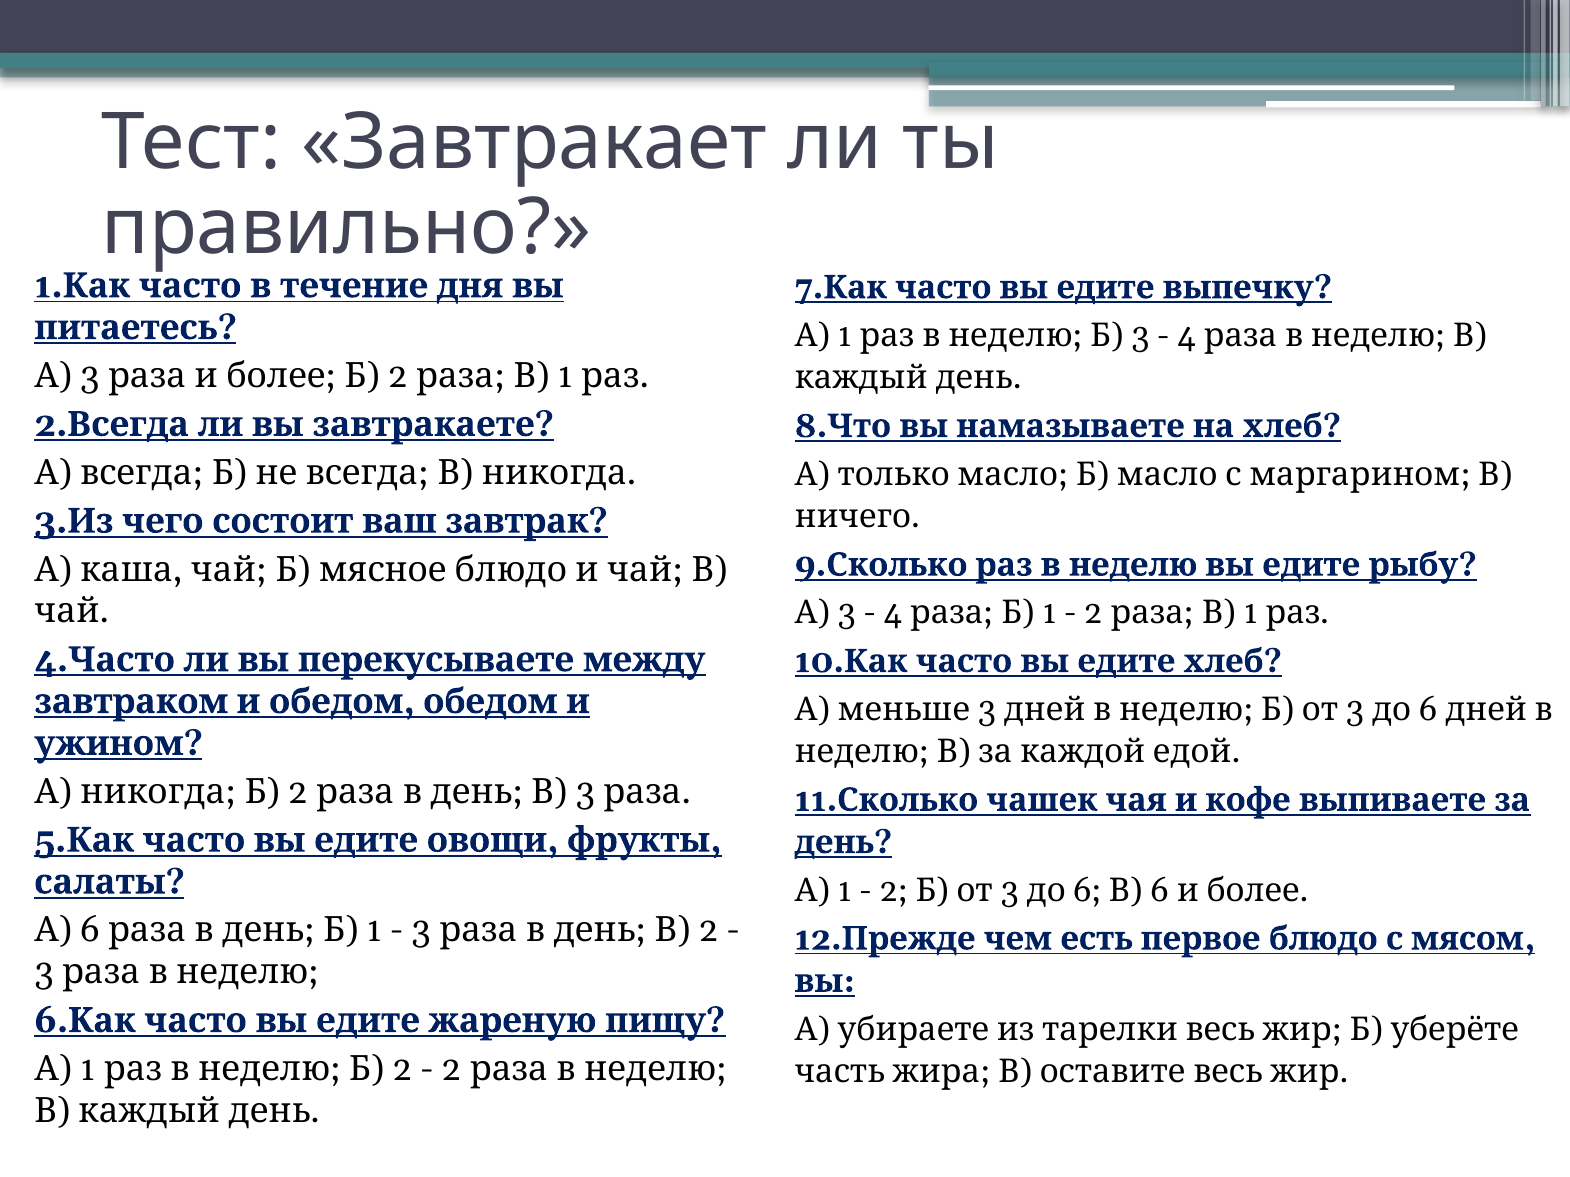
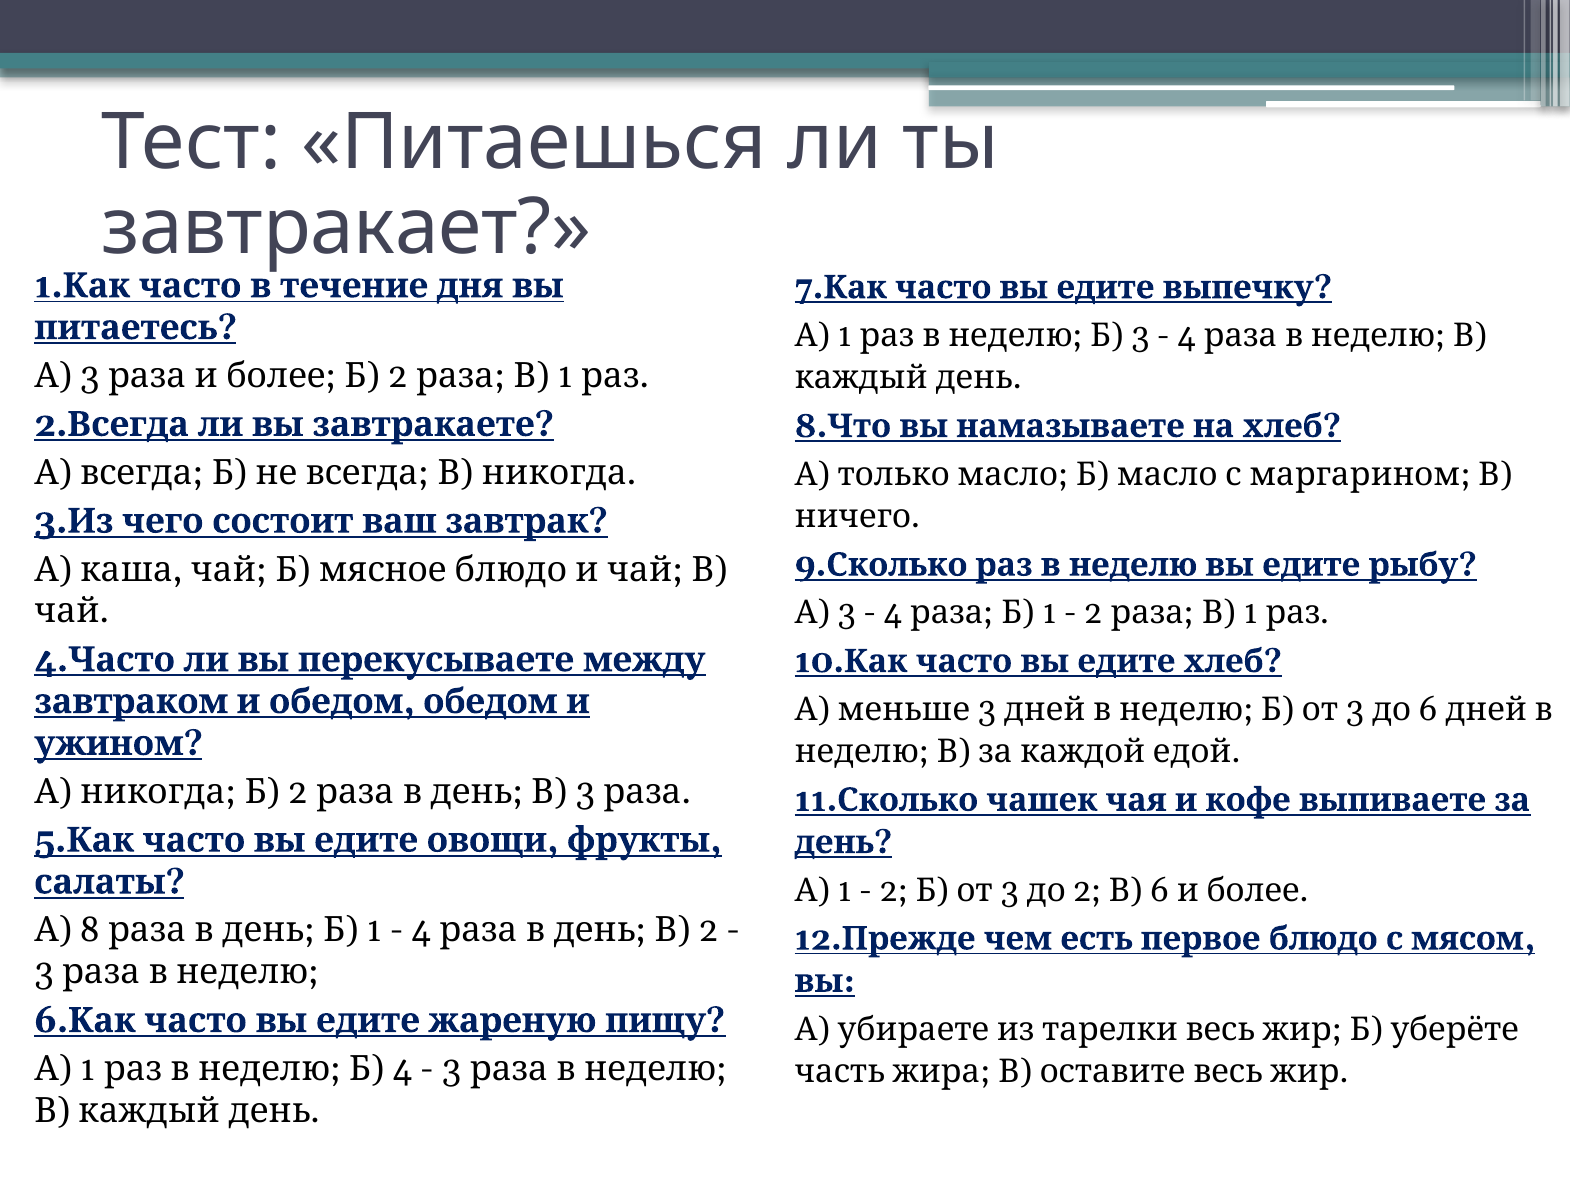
Завтракает: Завтракает -> Питаешься
правильно: правильно -> завтракает
6 at (1087, 891): 6 -> 2
6 at (90, 931): 6 -> 8
3 at (421, 931): 3 -> 4
2 at (402, 1069): 2 -> 4
2 at (451, 1069): 2 -> 3
